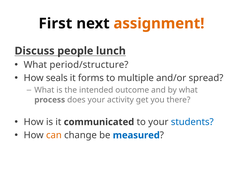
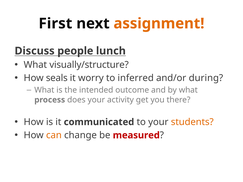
period/structure: period/structure -> visually/structure
forms: forms -> worry
multiple: multiple -> inferred
spread: spread -> during
students colour: blue -> orange
measured colour: blue -> red
